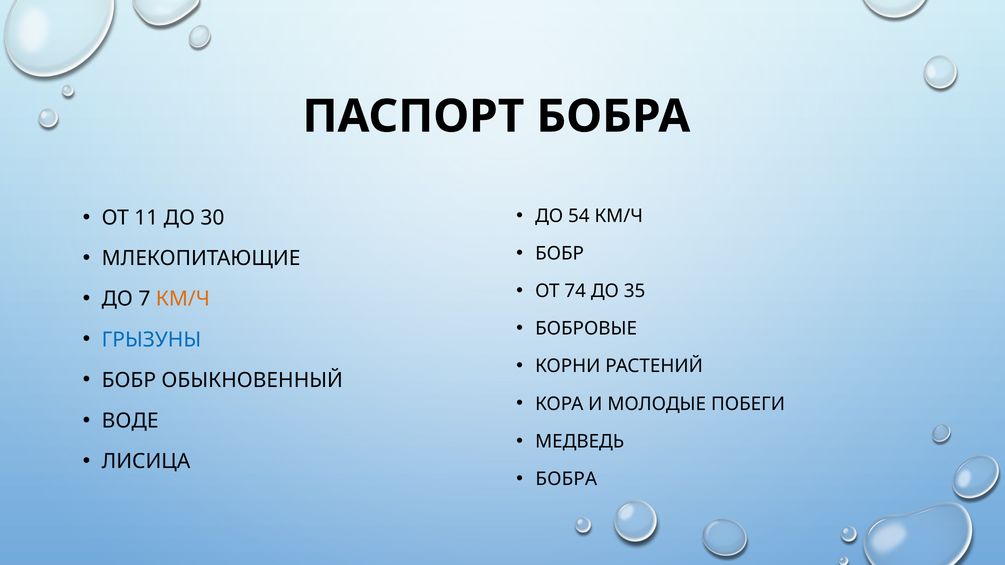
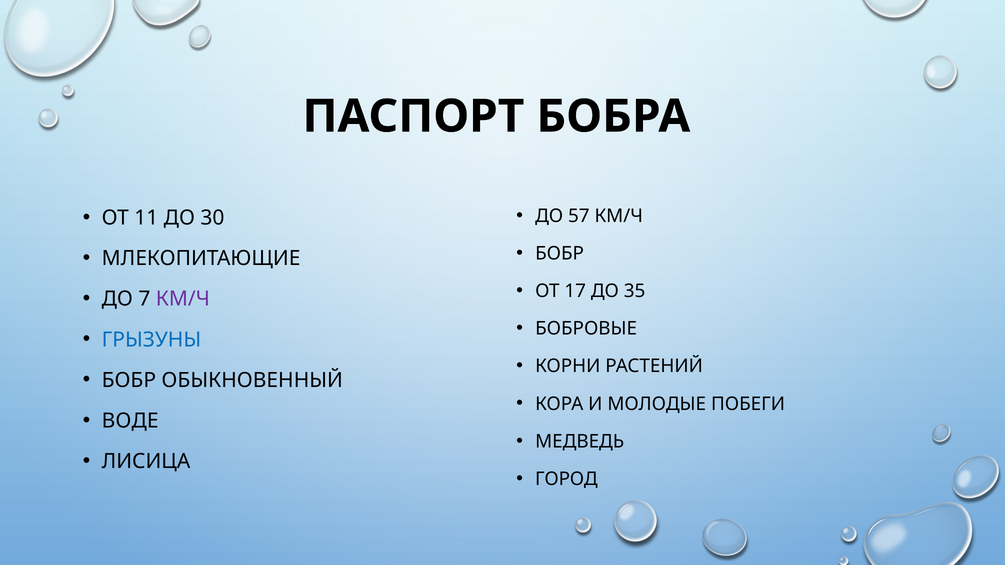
54: 54 -> 57
74: 74 -> 17
КМ/Ч at (183, 299) colour: orange -> purple
БОБРА at (566, 479): БОБРА -> ГОРОД
